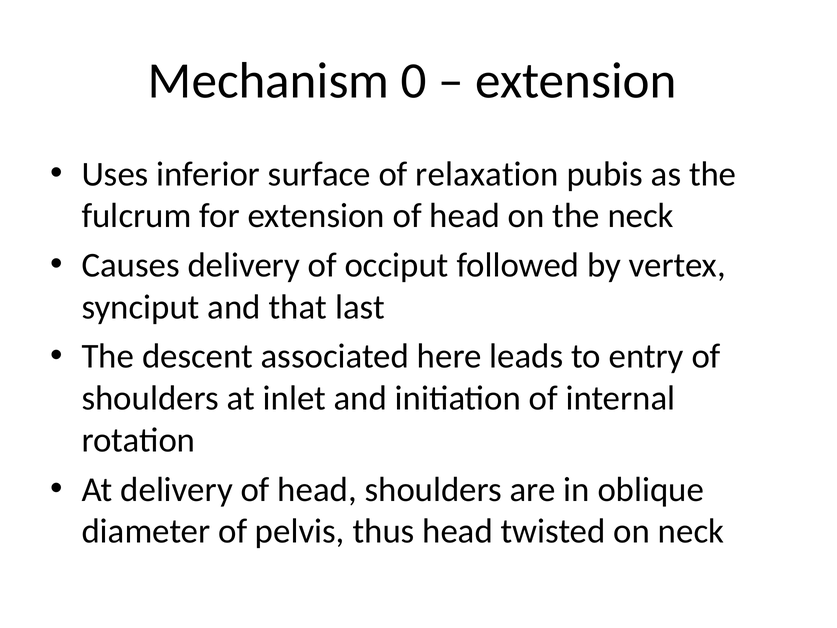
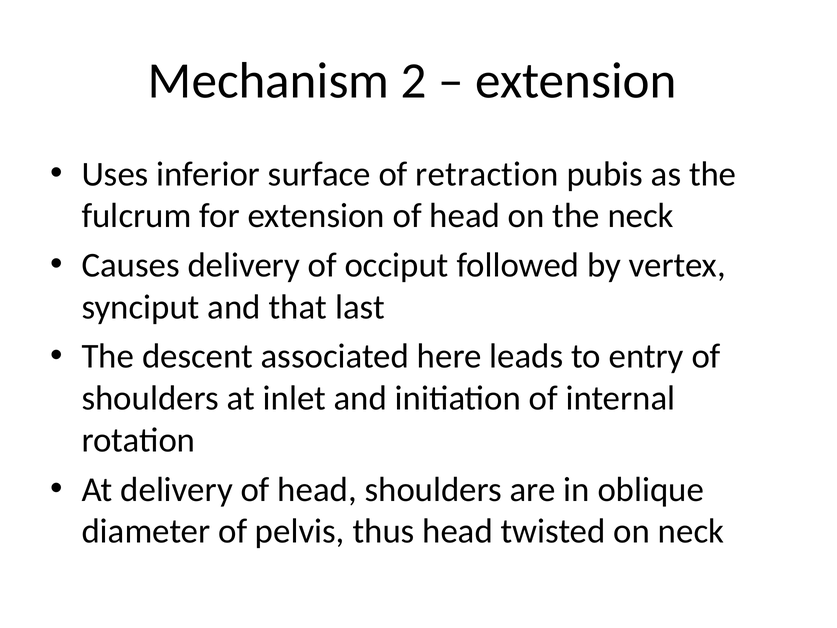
0: 0 -> 2
relaxation: relaxation -> retraction
